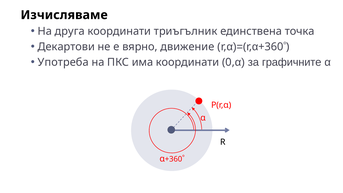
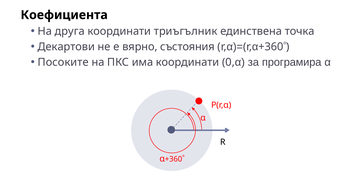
Изчисляваме: Изчисляваме -> Коефициента
движение: движение -> състояния
Употреба: Употреба -> Посоките
графичните: графичните -> програмира
